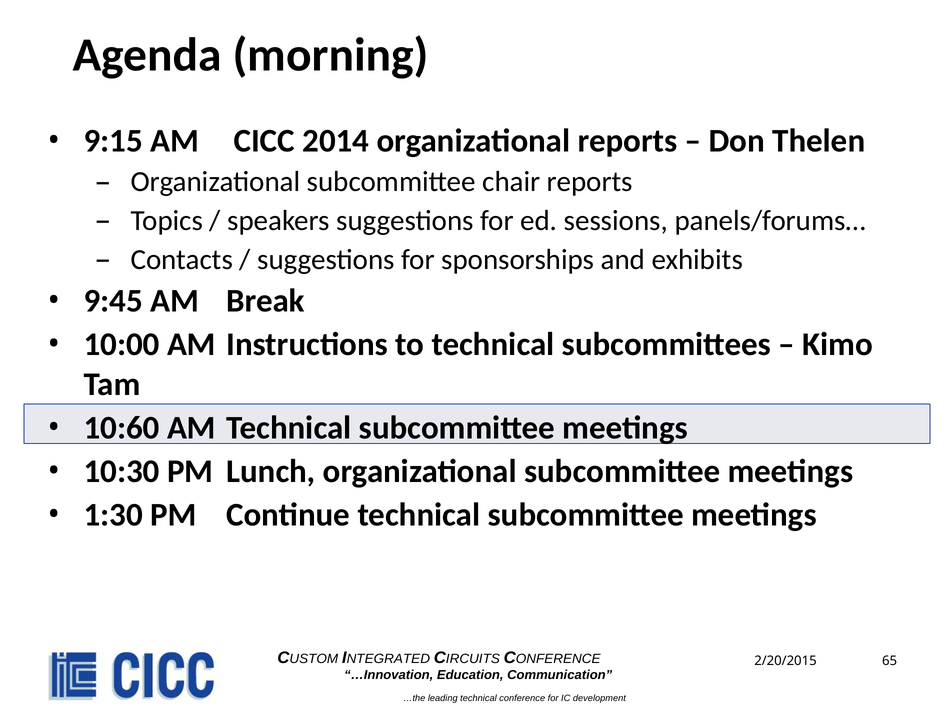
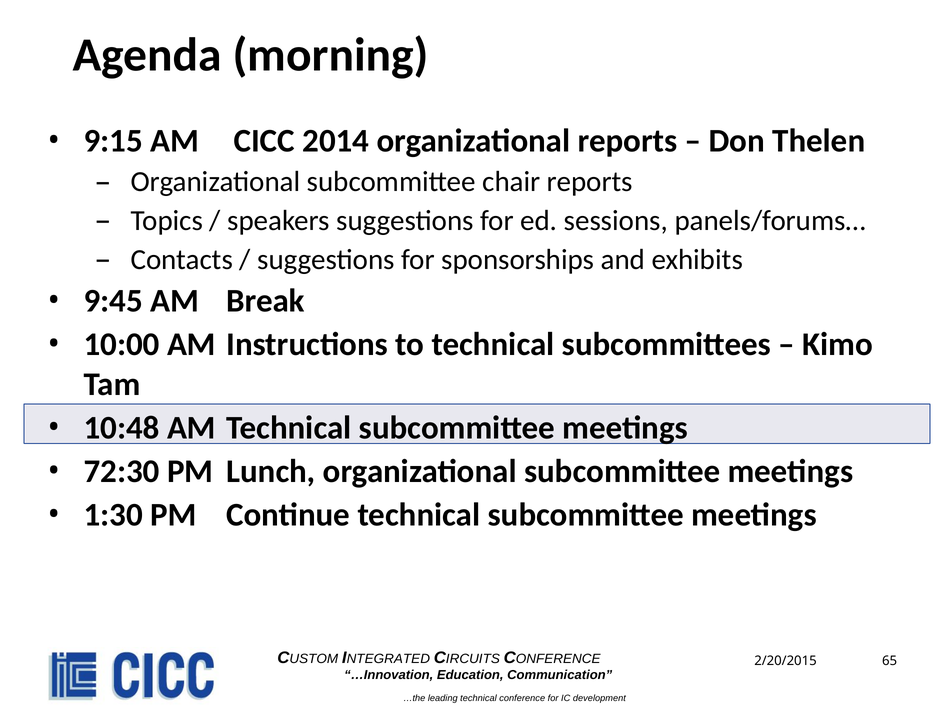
10:60: 10:60 -> 10:48
10:30: 10:30 -> 72:30
